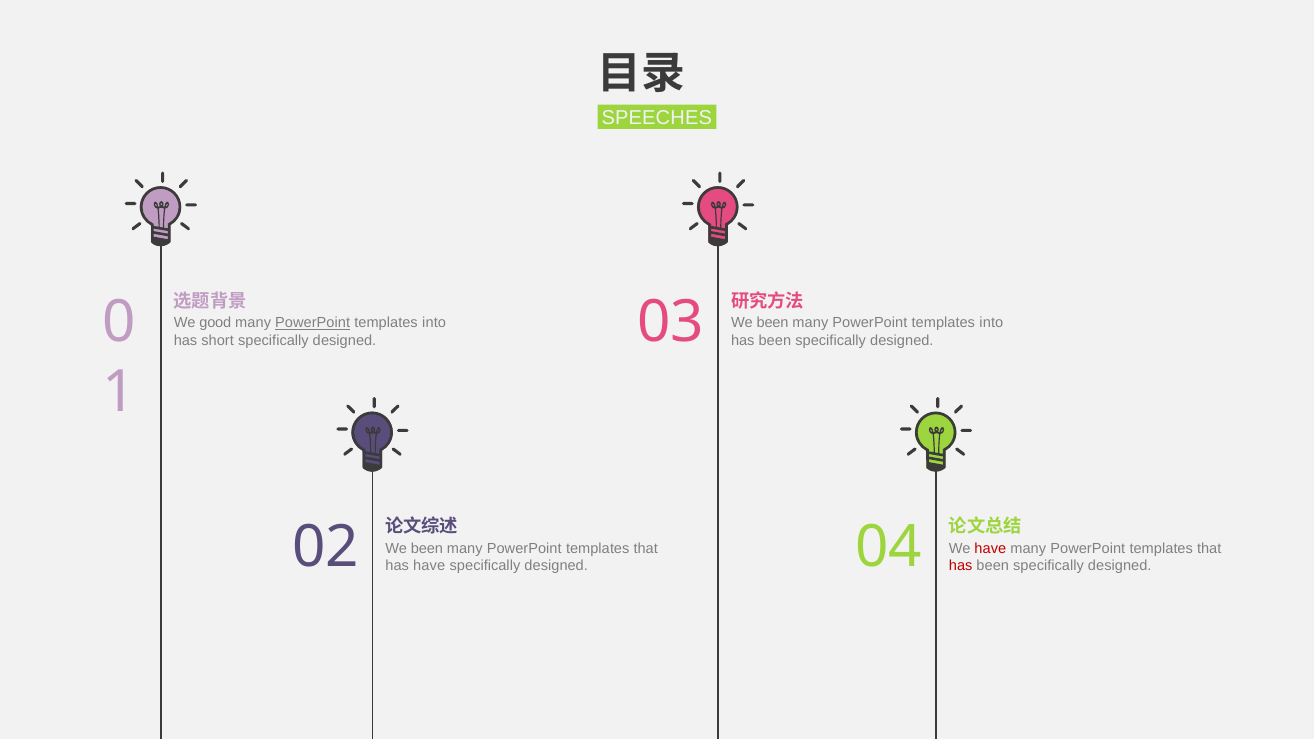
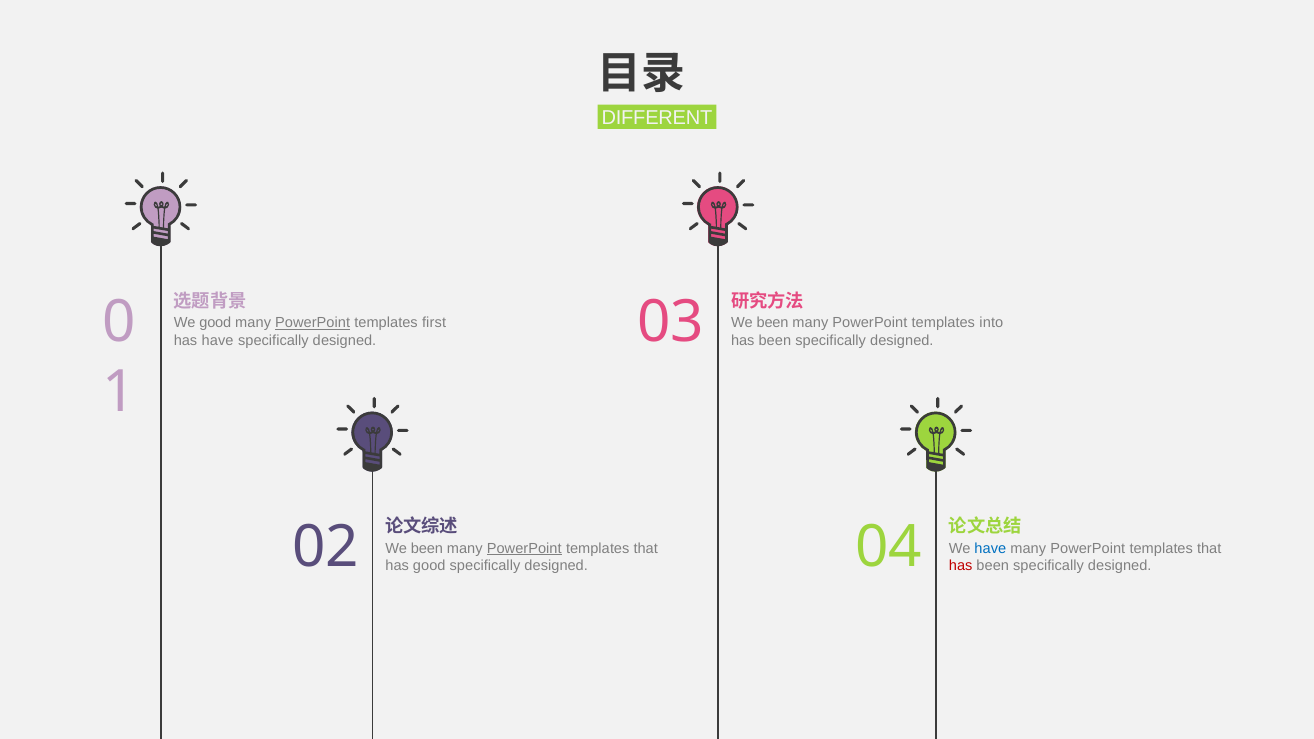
SPEECHES: SPEECHES -> DIFFERENT
into at (434, 323): into -> first
has short: short -> have
PowerPoint at (524, 548) underline: none -> present
have at (990, 548) colour: red -> blue
has have: have -> good
